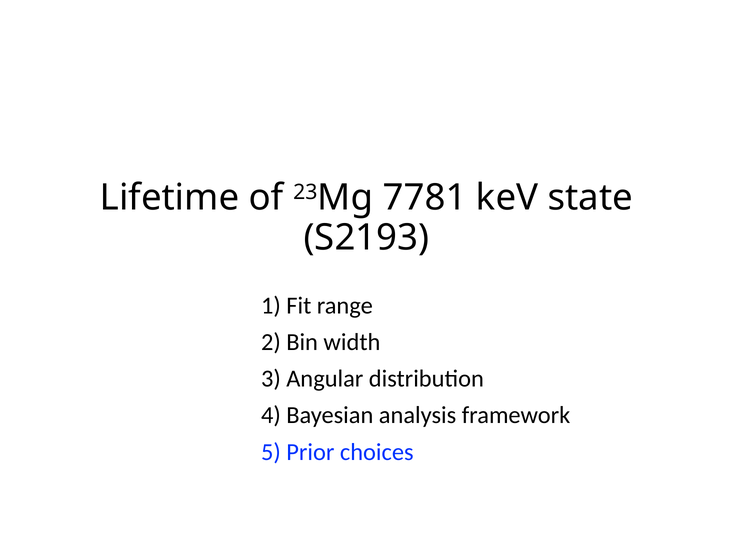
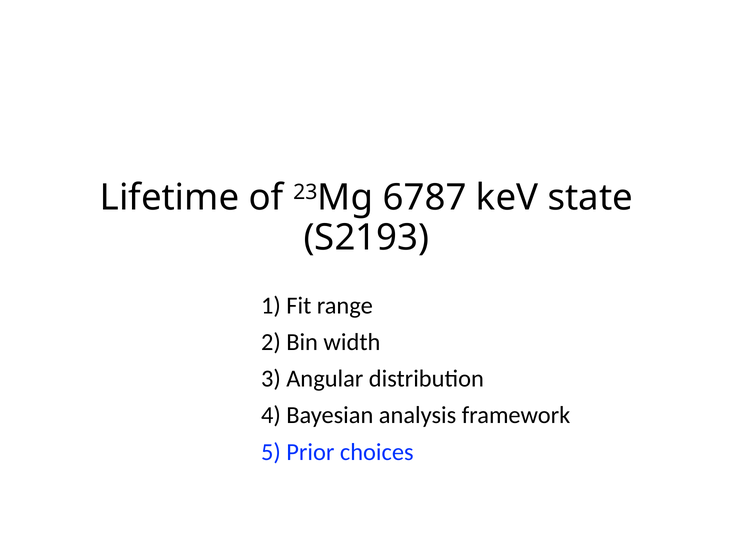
7781: 7781 -> 6787
